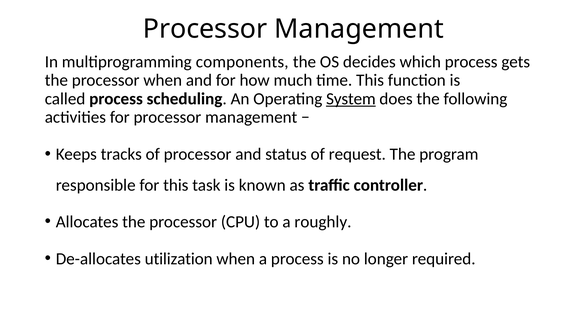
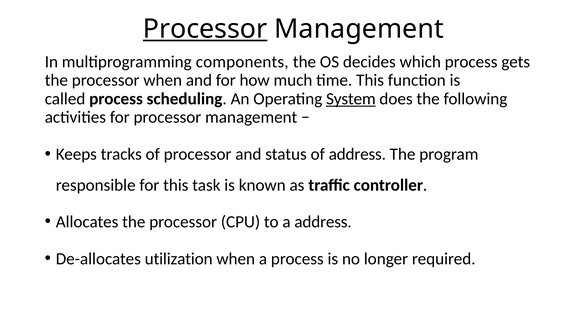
Processor at (205, 29) underline: none -> present
of request: request -> address
a roughly: roughly -> address
